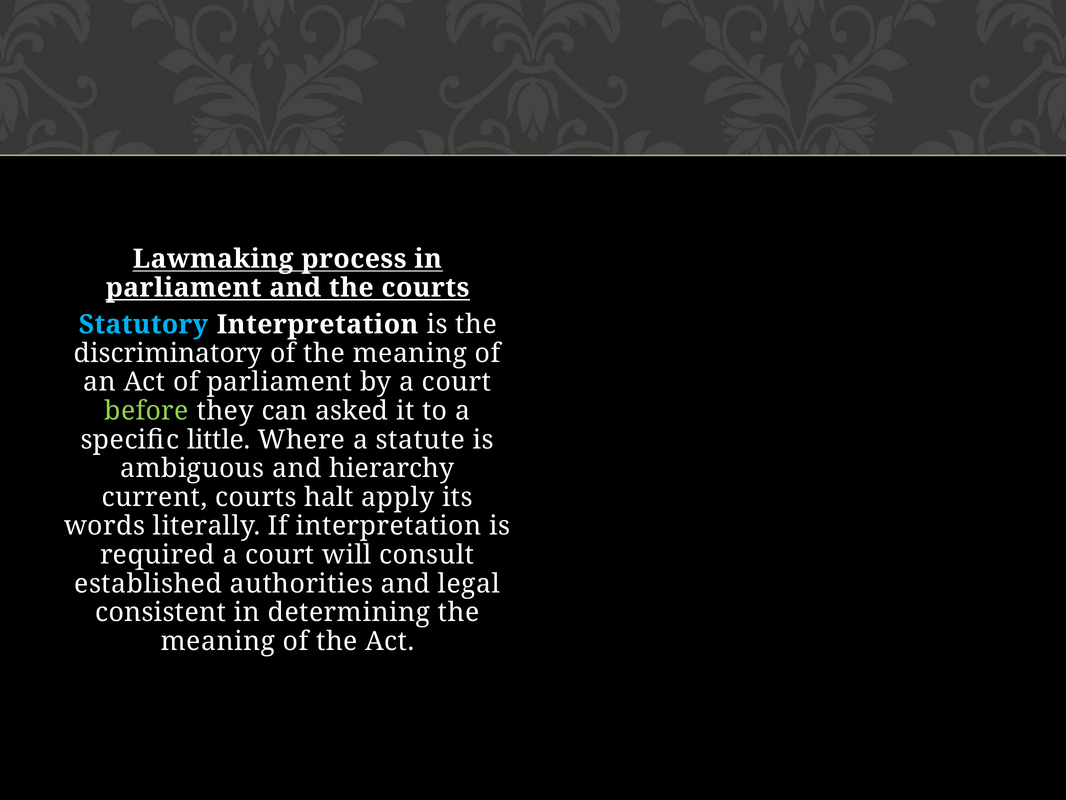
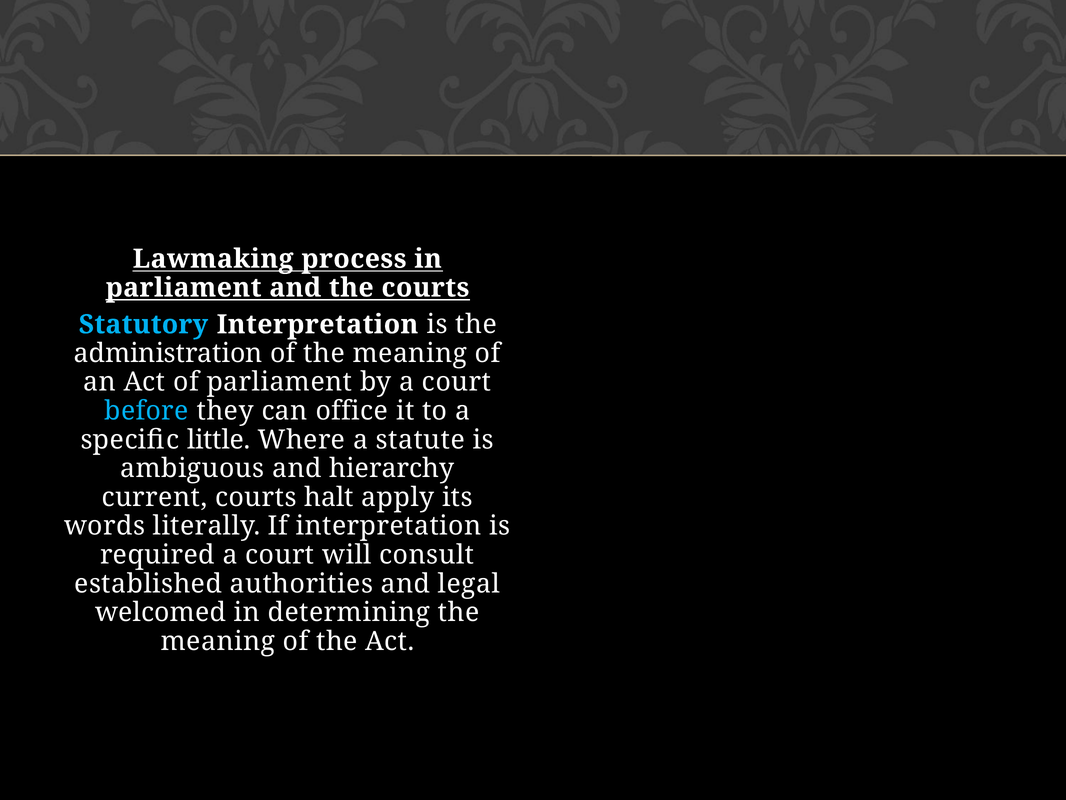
discriminatory: discriminatory -> administration
before colour: light green -> light blue
asked: asked -> office
consistent: consistent -> welcomed
